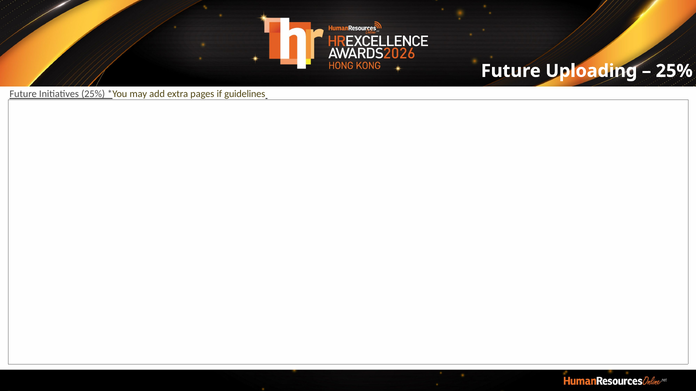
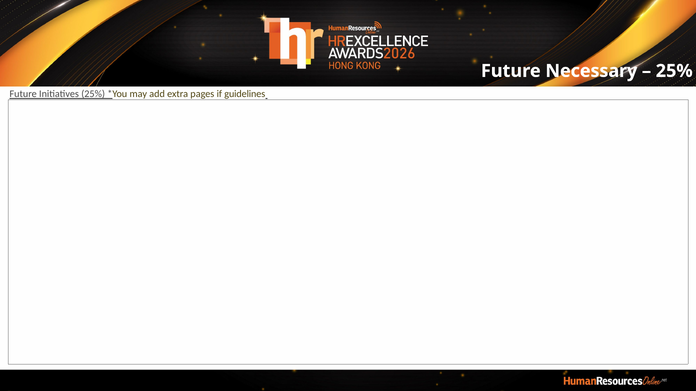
Uploading: Uploading -> Necessary
